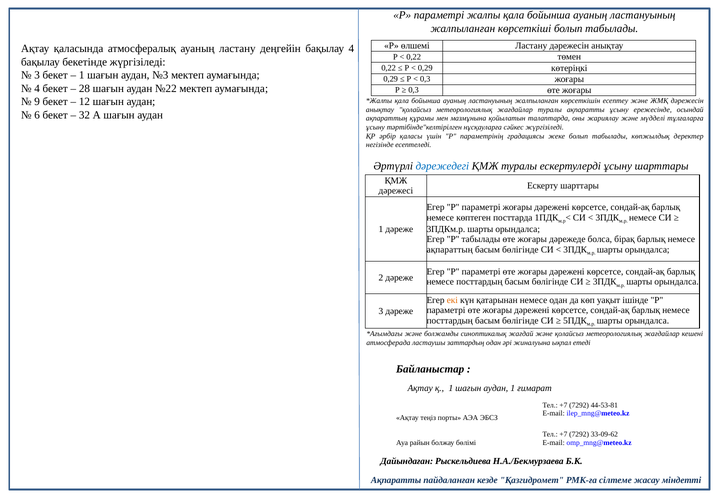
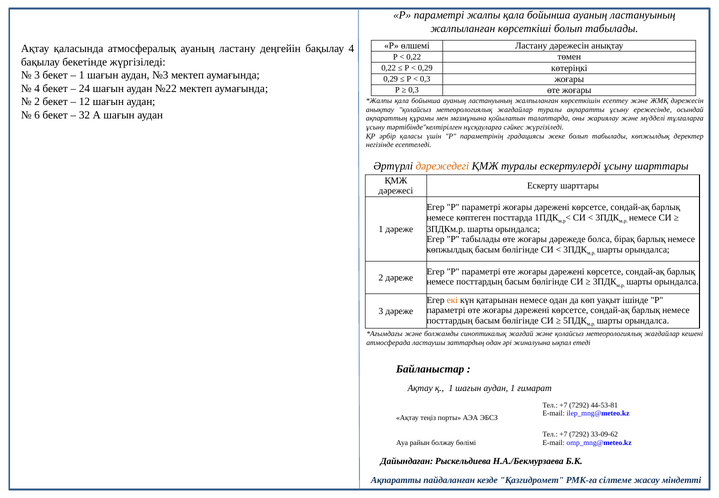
28: 28 -> 24
9 at (37, 102): 9 -> 2
дәрежедегі colour: blue -> orange
ақпараттың at (450, 249): ақпараттың -> көпжылдық
